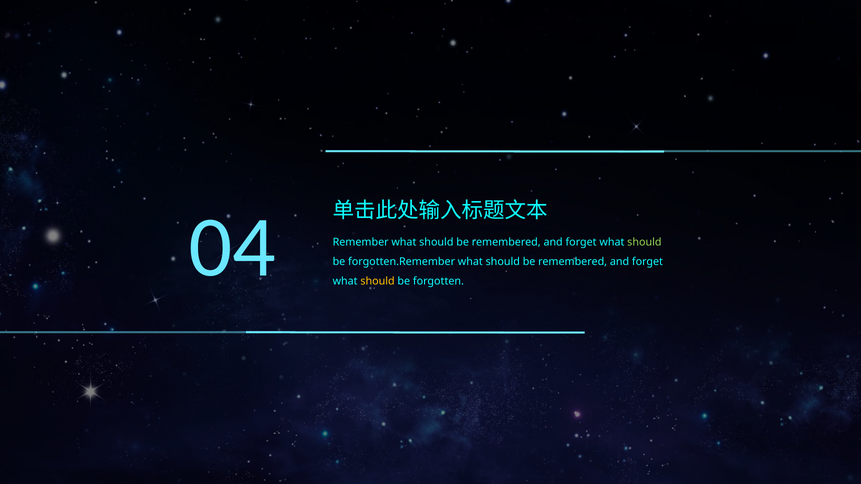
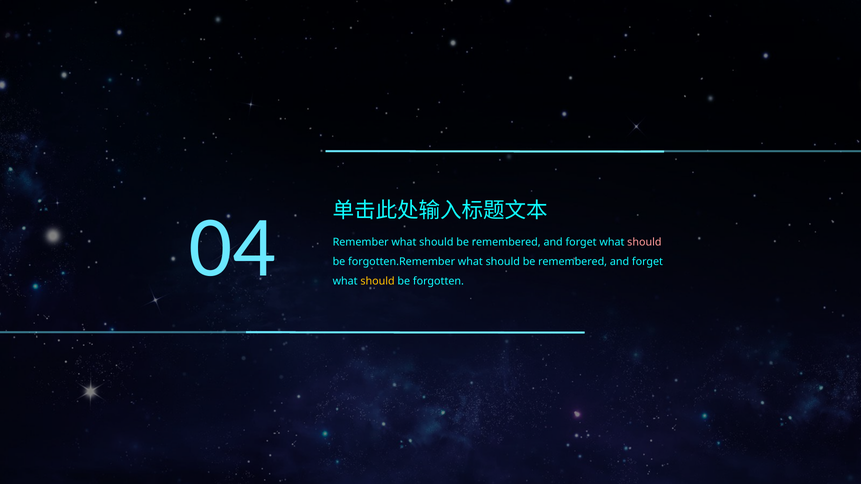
should at (644, 243) colour: light green -> pink
